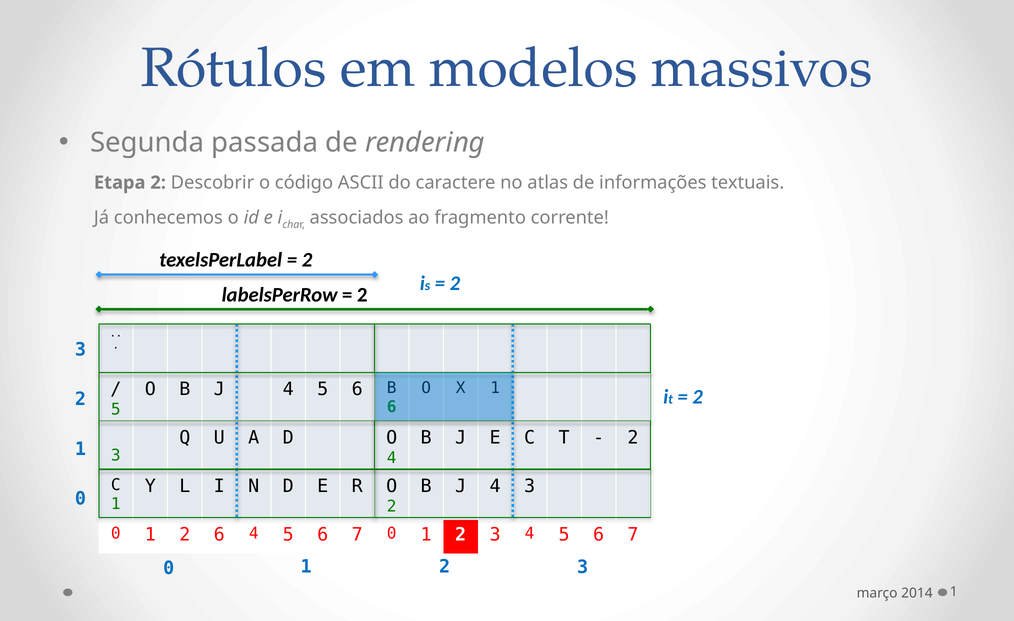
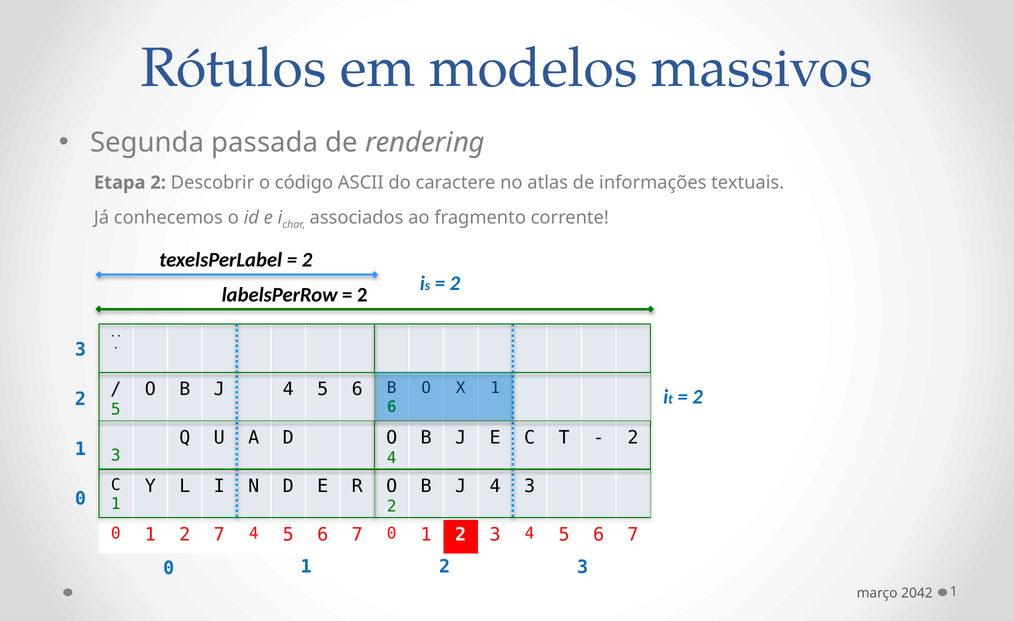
2 6: 6 -> 7
2014: 2014 -> 2042
